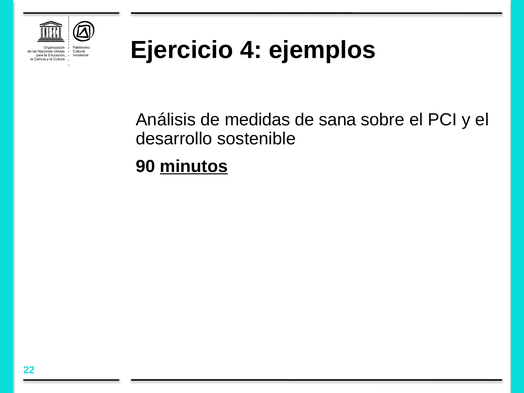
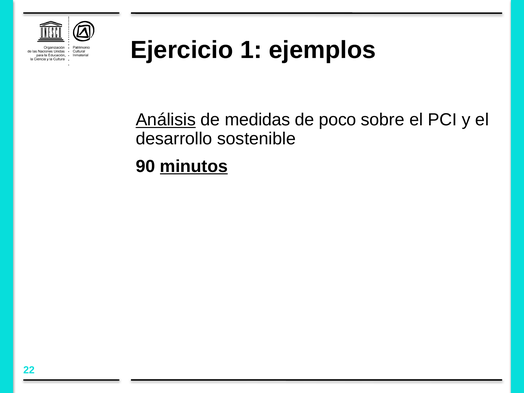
4: 4 -> 1
Análisis underline: none -> present
sana: sana -> poco
